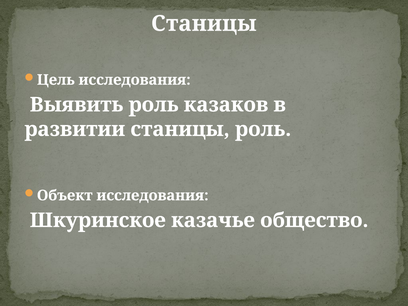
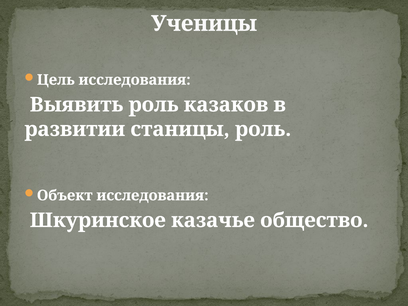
Станицы at (204, 24): Станицы -> Ученицы
